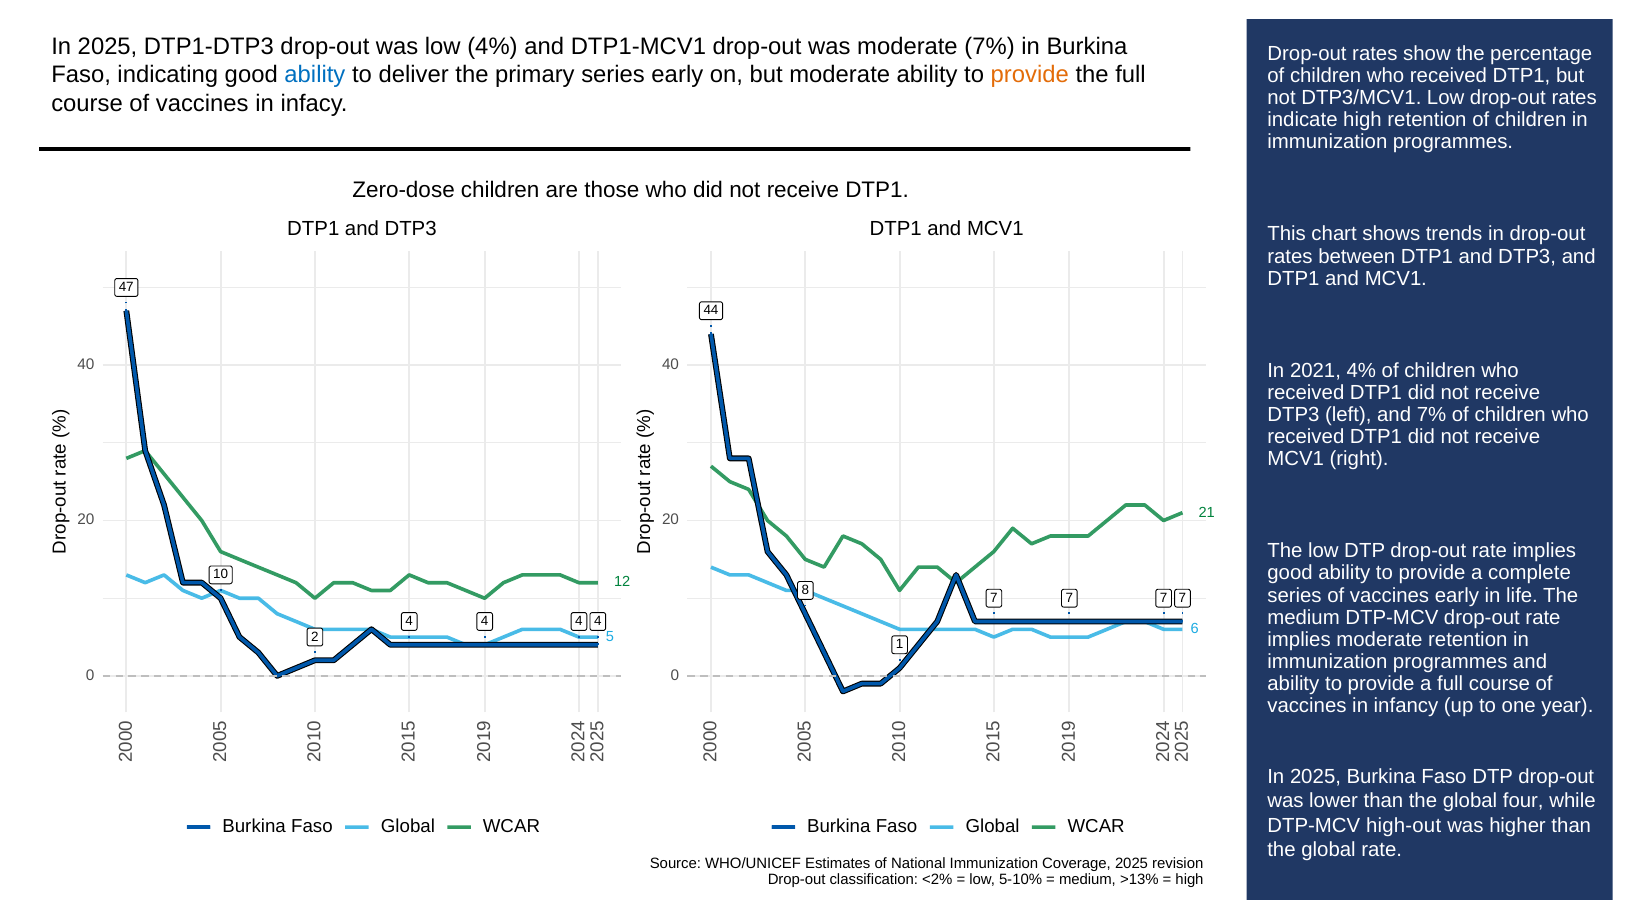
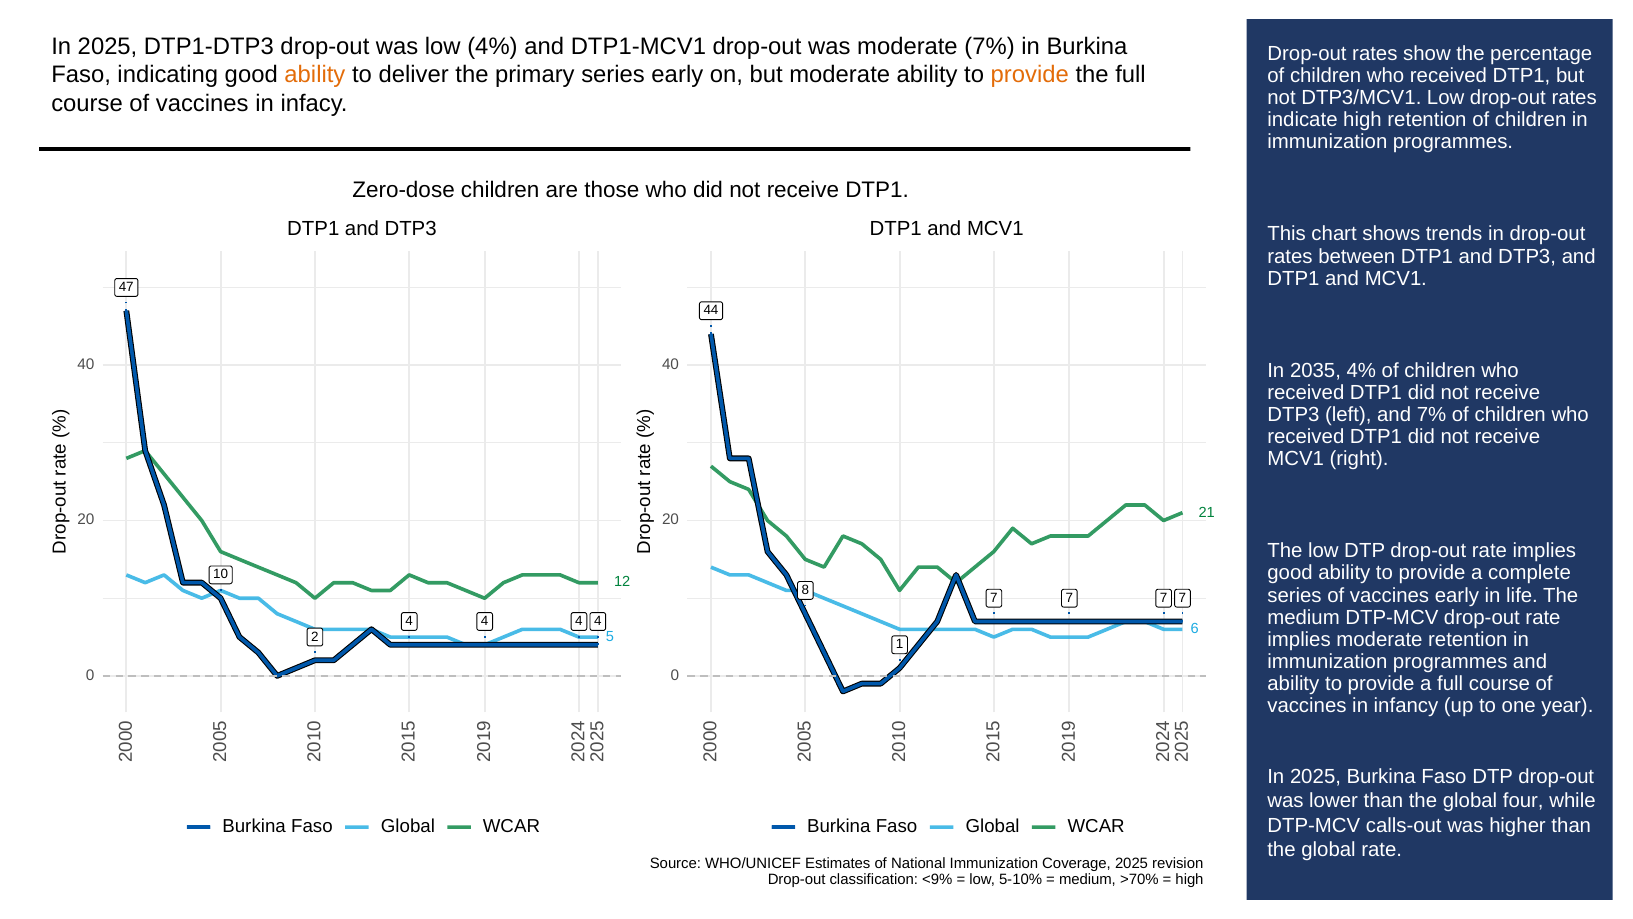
ability at (315, 75) colour: blue -> orange
2021: 2021 -> 2035
high-out: high-out -> calls-out
<2%: <2% -> <9%
>13%: >13% -> >70%
